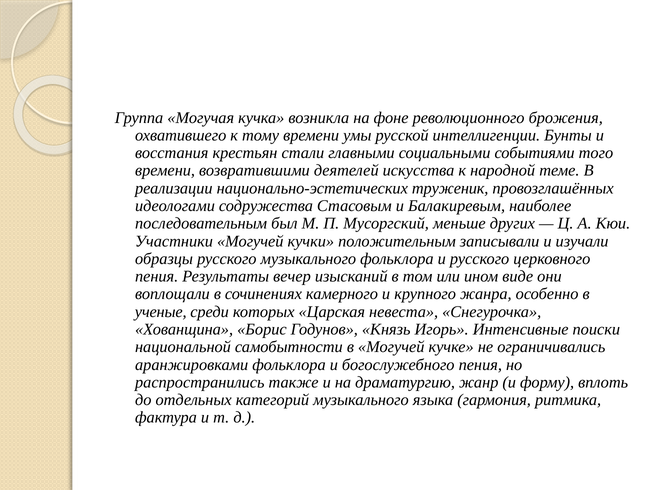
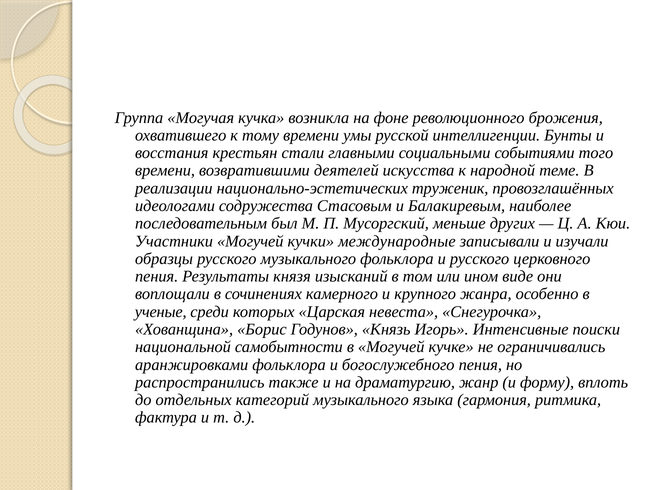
положительным: положительным -> международные
вечер: вечер -> князя
